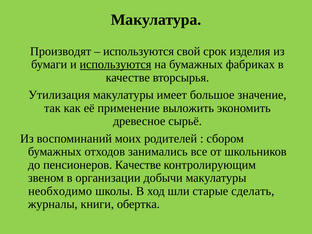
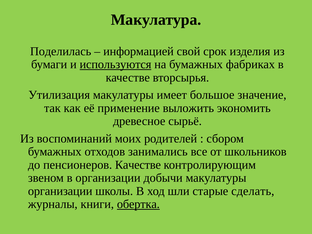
Производят: Производят -> Поделилась
используются at (139, 51): используются -> информацией
необходимо at (60, 191): необходимо -> организации
обертка underline: none -> present
